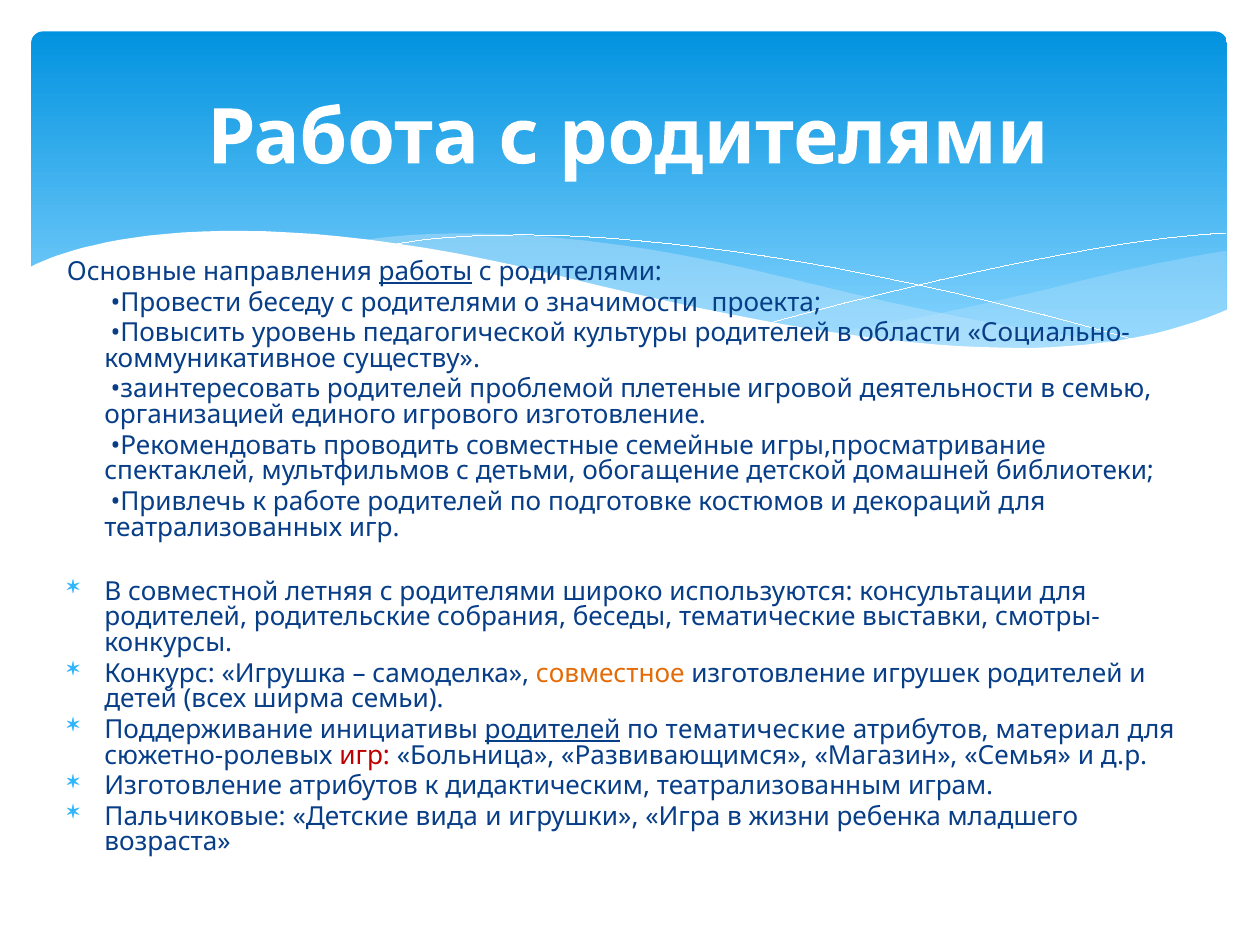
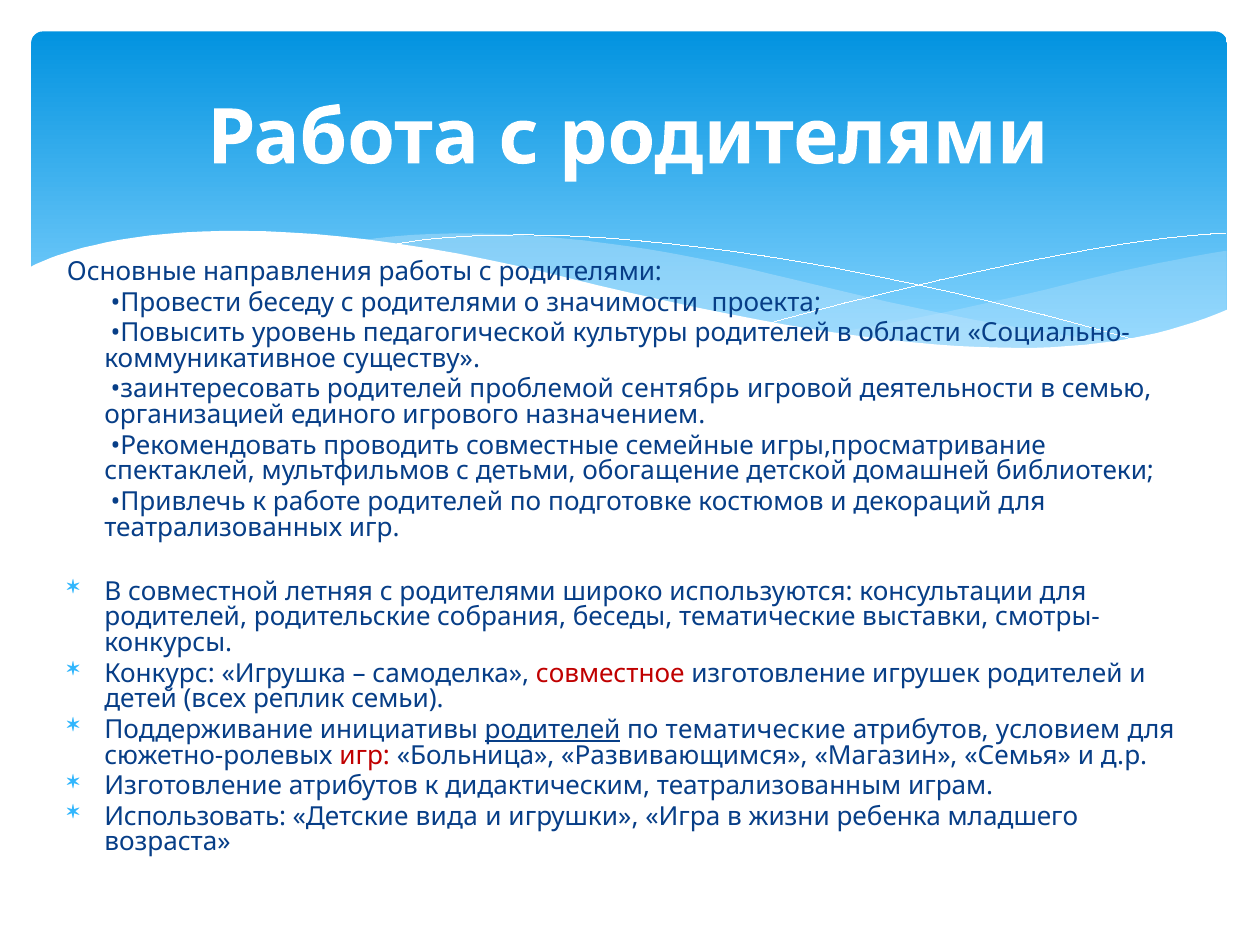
работы underline: present -> none
плетеные: плетеные -> сентябрь
игрового изготовление: изготовление -> назначением
совместное colour: orange -> red
ширма: ширма -> реплик
материал: материал -> условием
Пальчиковые: Пальчиковые -> Использовать
